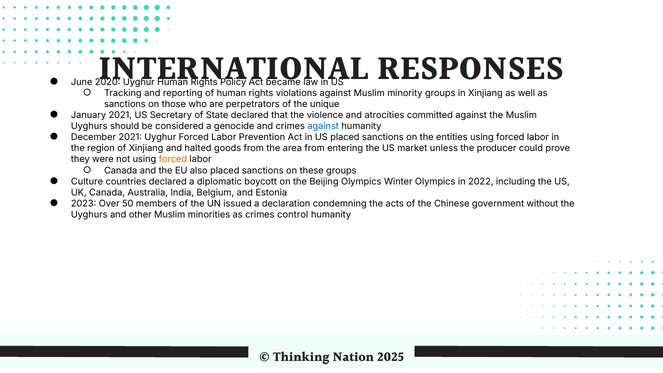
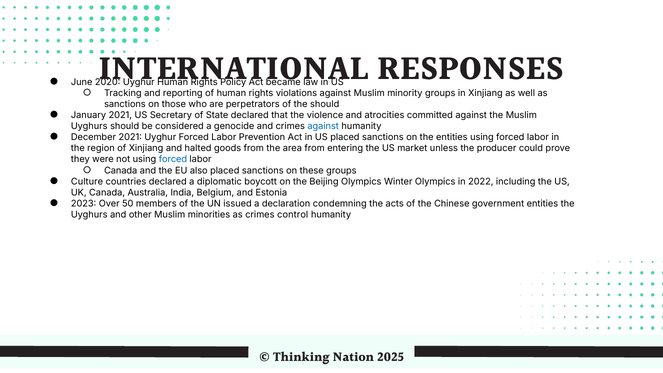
the unique: unique -> should
forced at (173, 159) colour: orange -> blue
government without: without -> entities
